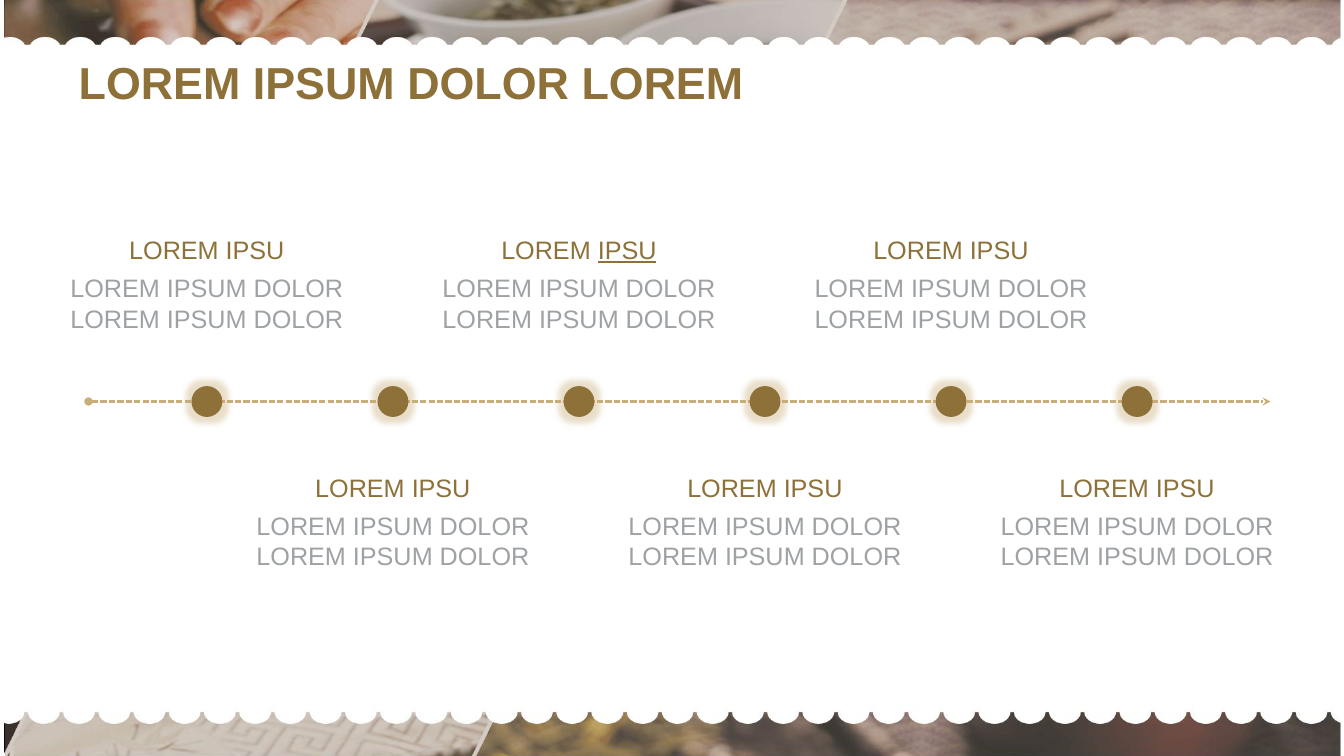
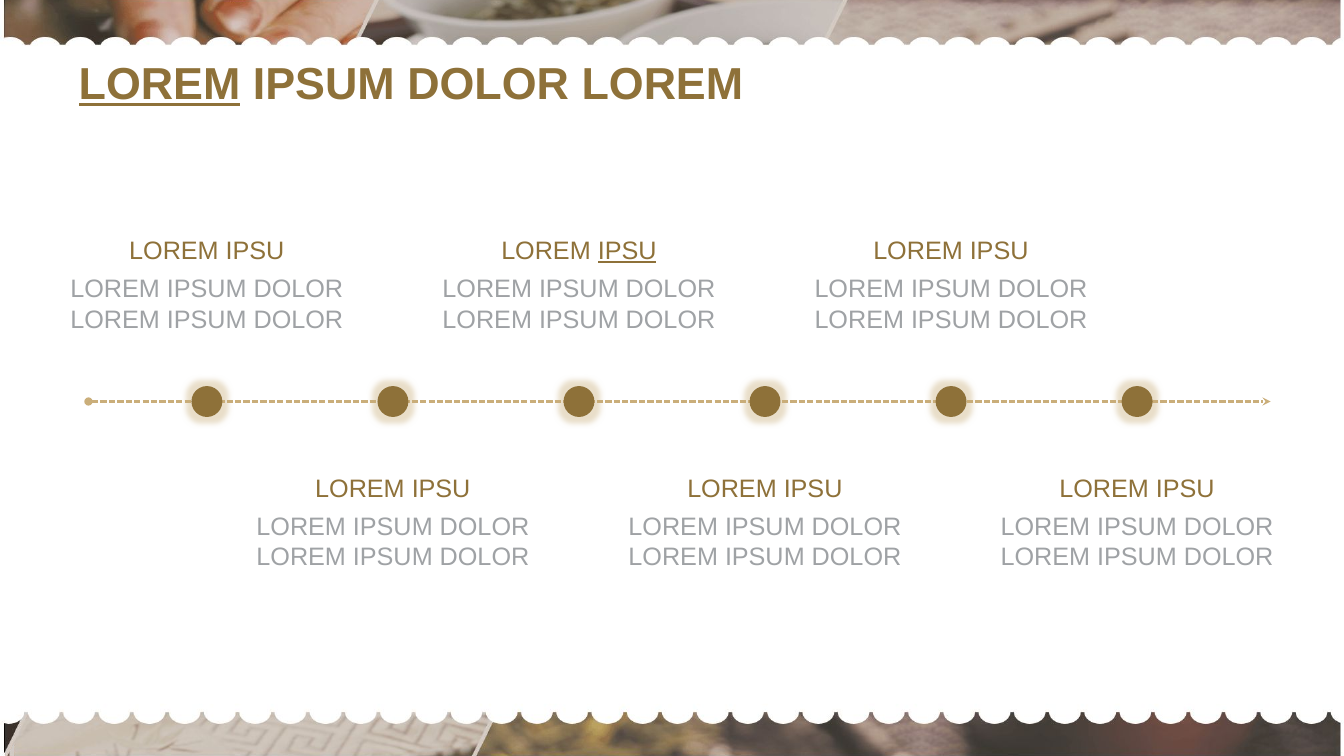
LOREM at (160, 85) underline: none -> present
